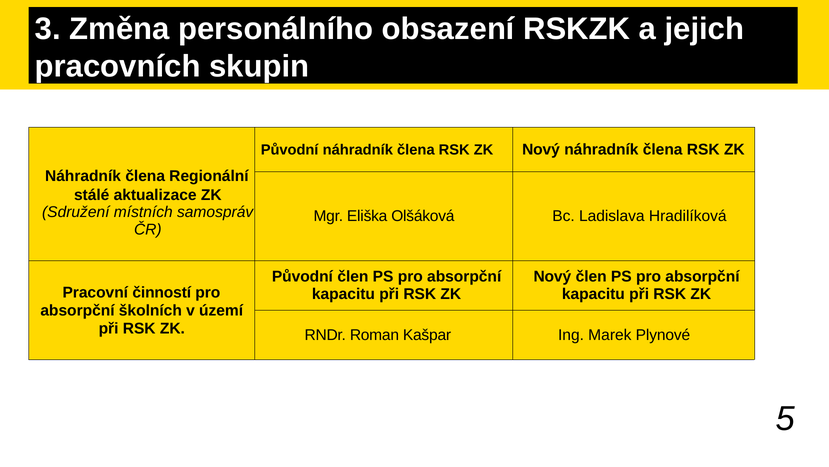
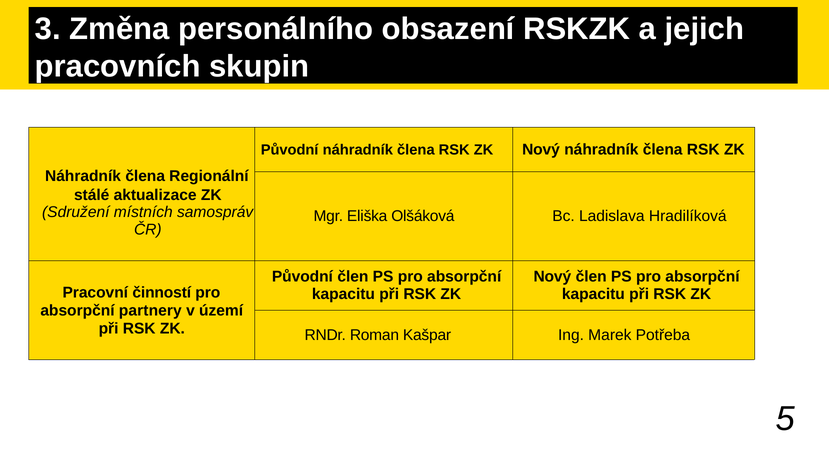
školních: školních -> partnery
Plynové: Plynové -> Potřeba
